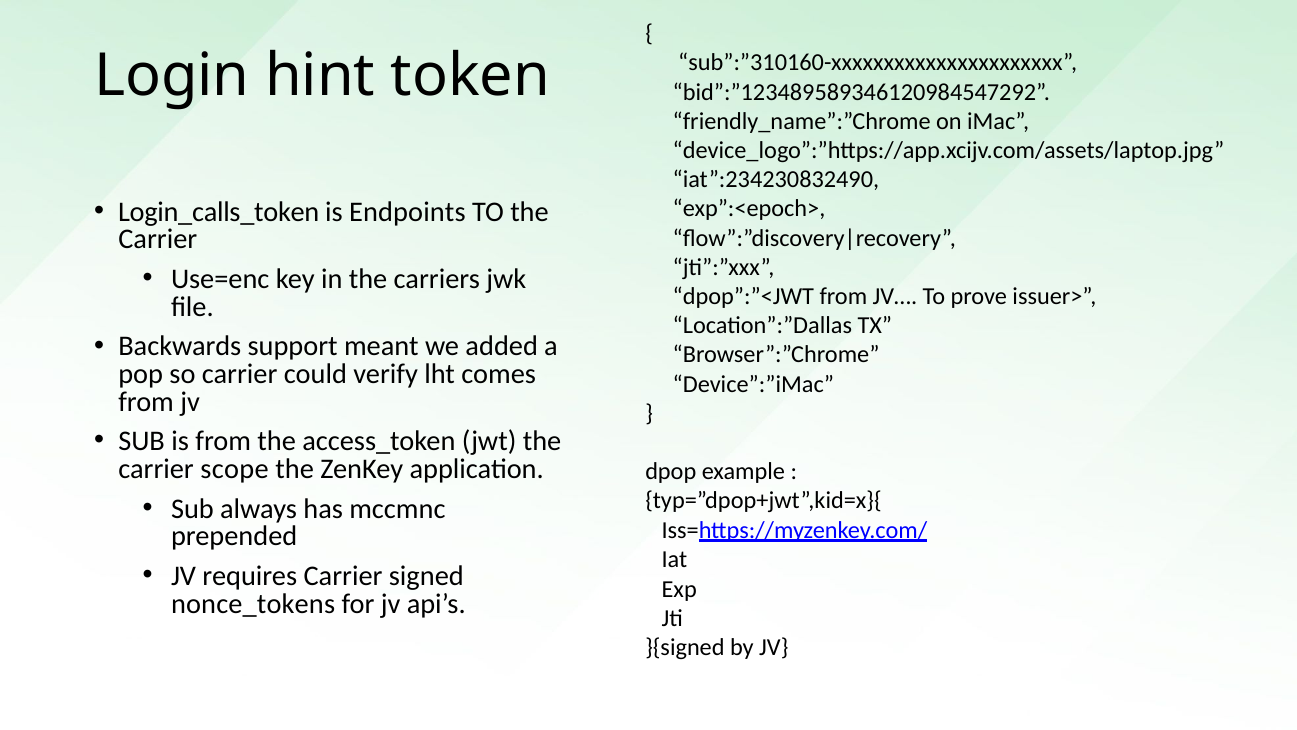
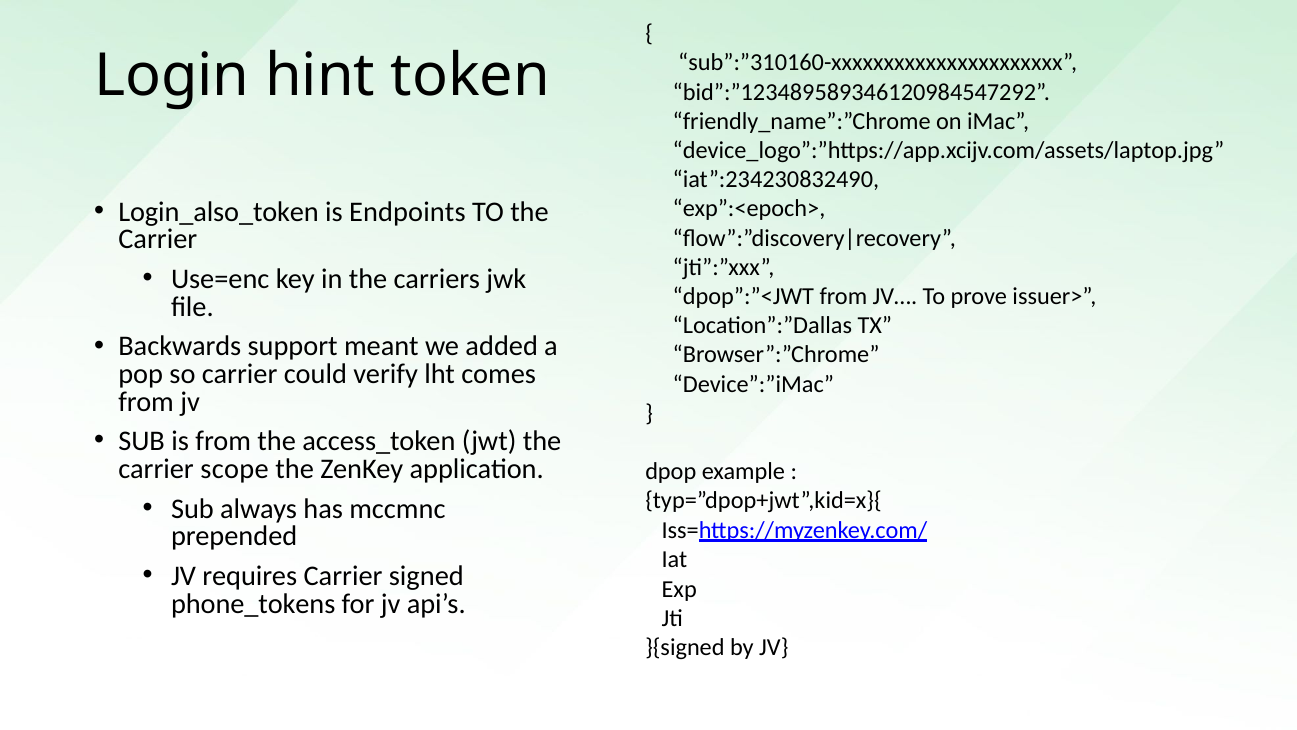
Login_calls_token: Login_calls_token -> Login_also_token
nonce_tokens: nonce_tokens -> phone_tokens
